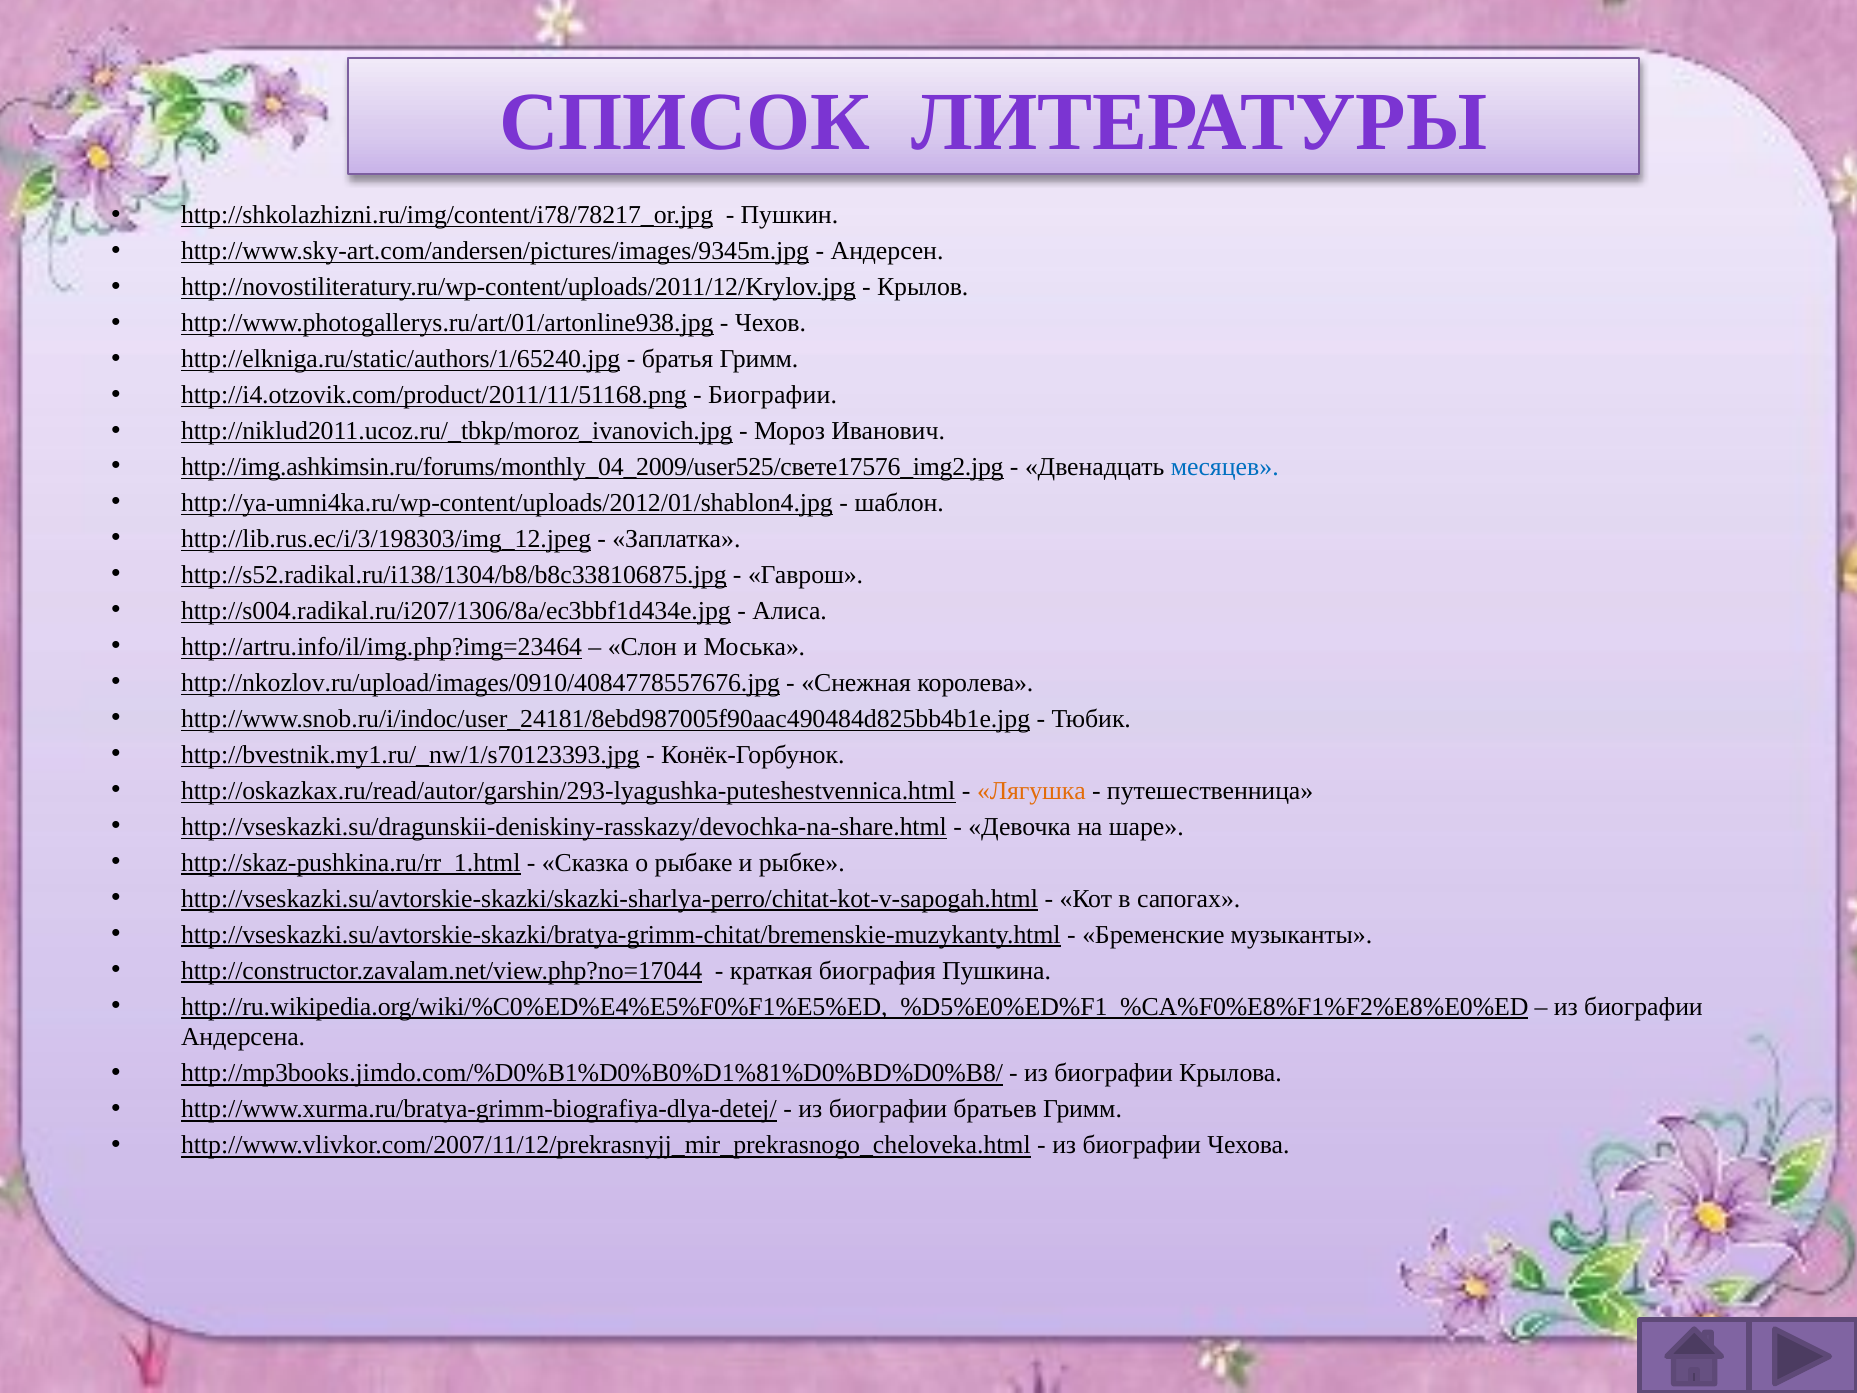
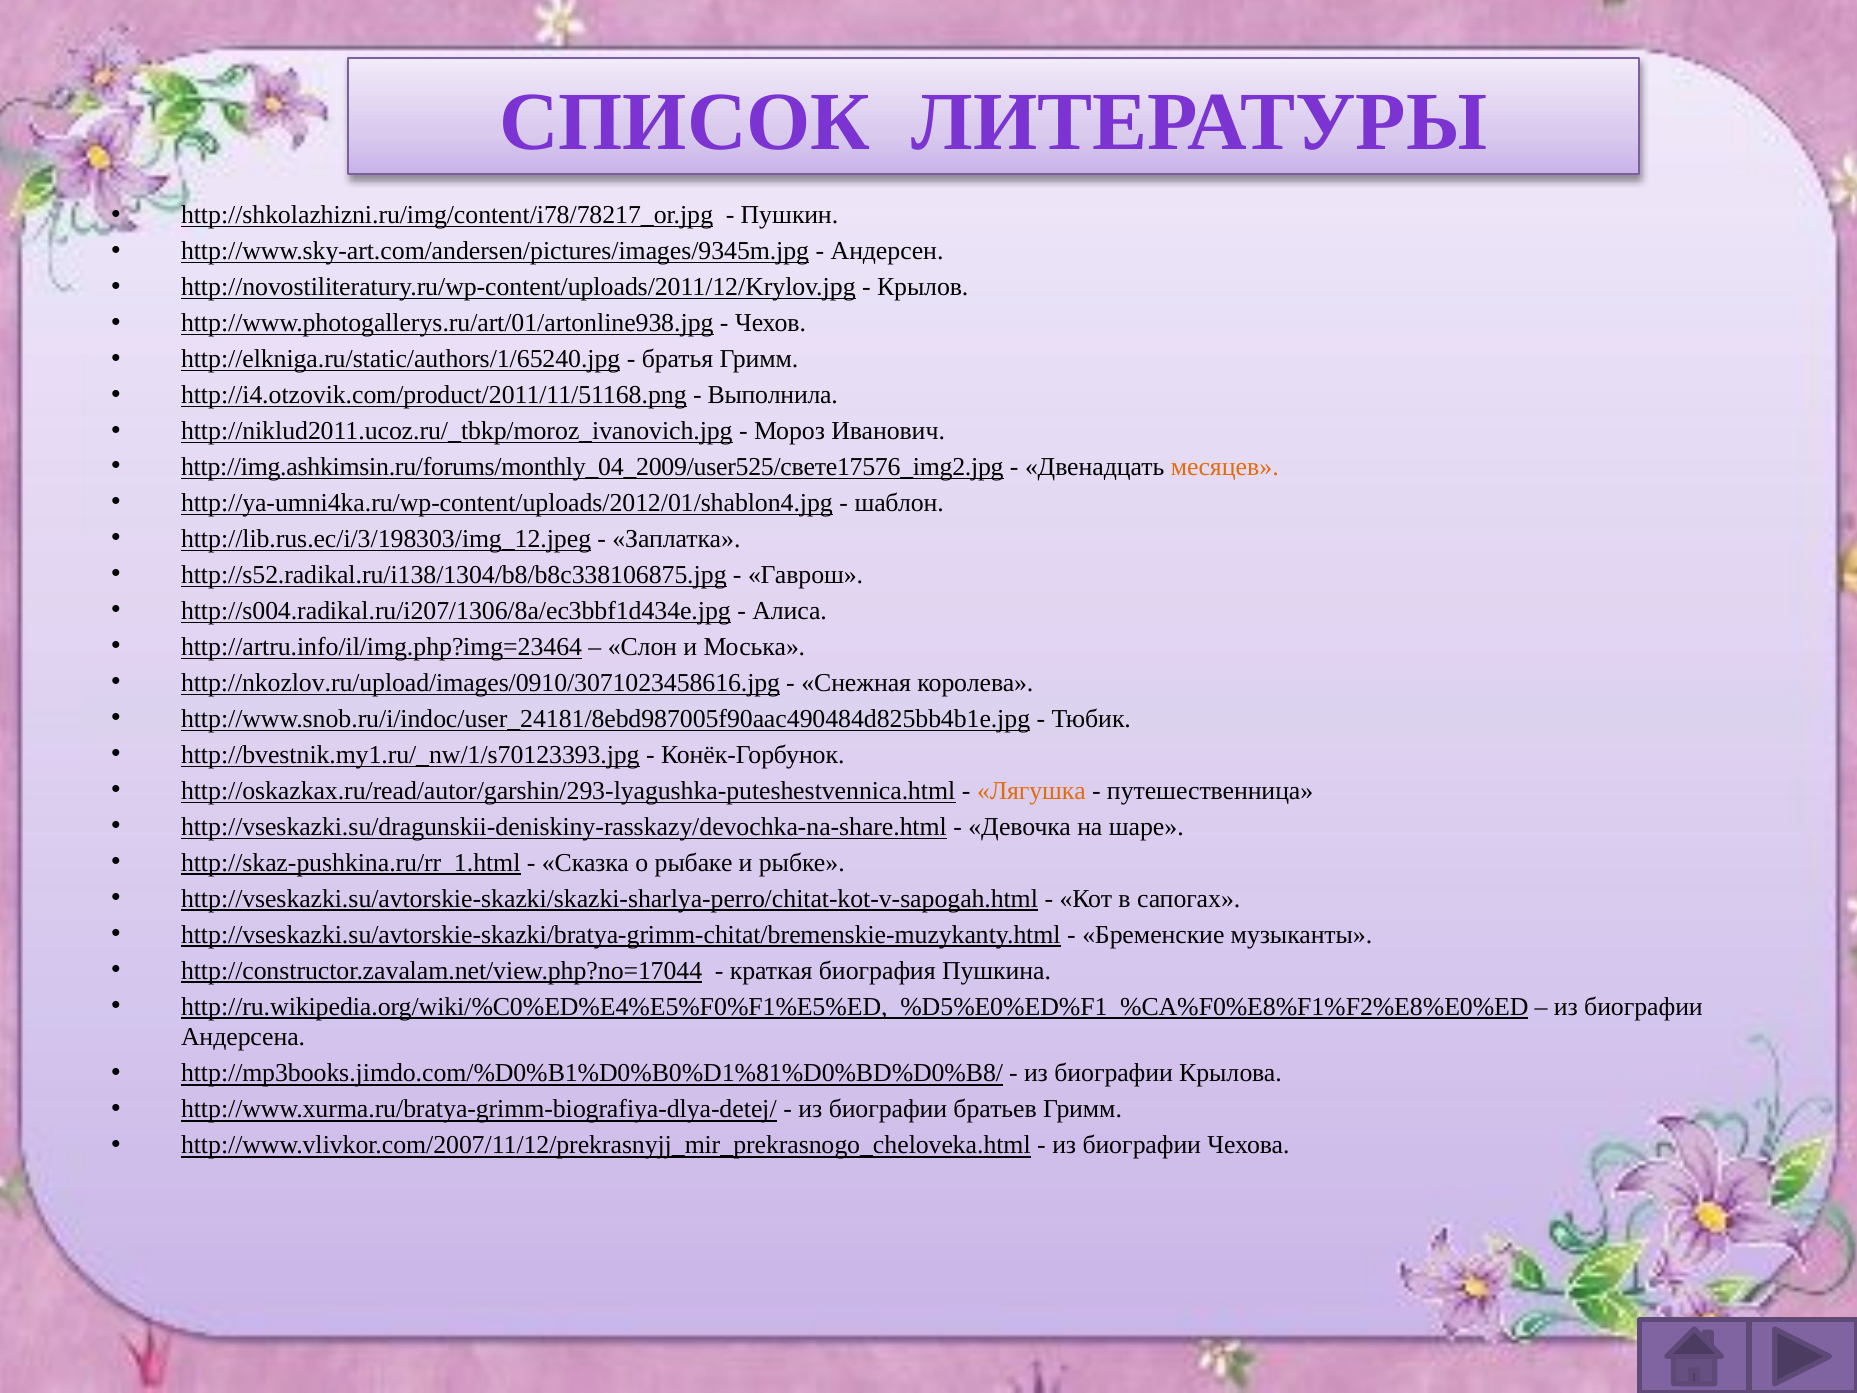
Биографии at (773, 395): Биографии -> Выполнила
месяцев colour: blue -> orange
http://nkozlov.ru/upload/images/0910/4084778557676.jpg: http://nkozlov.ru/upload/images/0910/4084778557676.jpg -> http://nkozlov.ru/upload/images/0910/3071023458616.jpg
